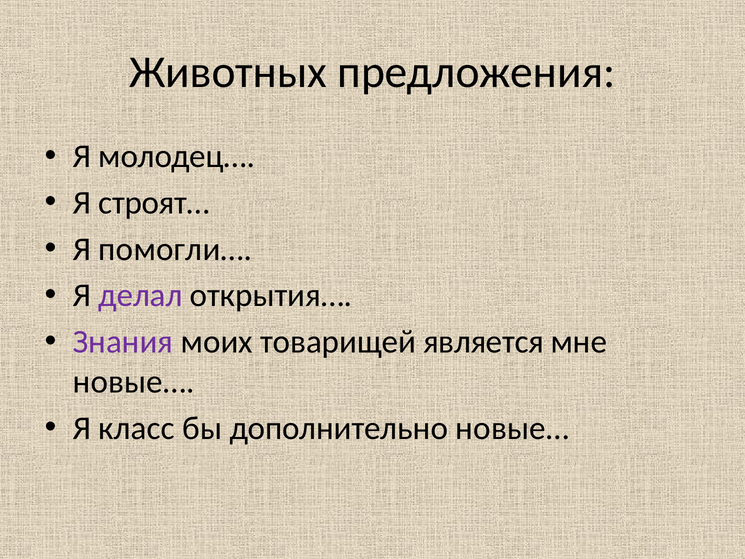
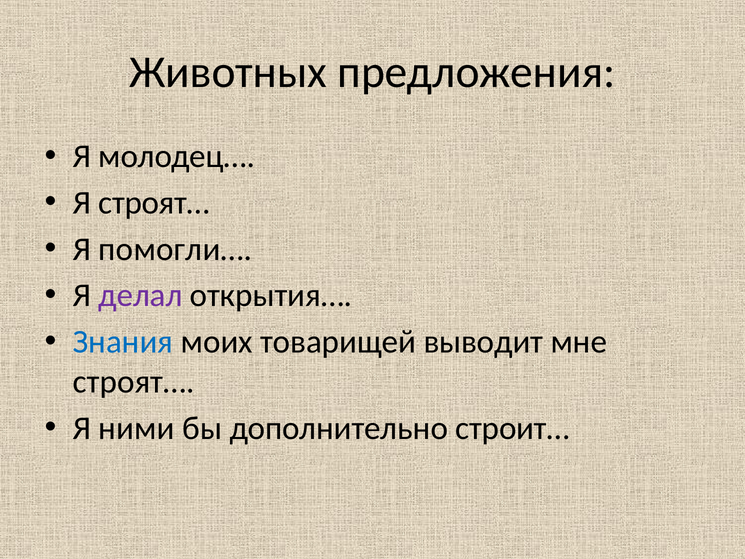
Знания colour: purple -> blue
является: является -> выводит
новые… at (134, 382): новые… -> строят…
класс: класс -> ними
дополнительно новые…: новые… -> строит…
